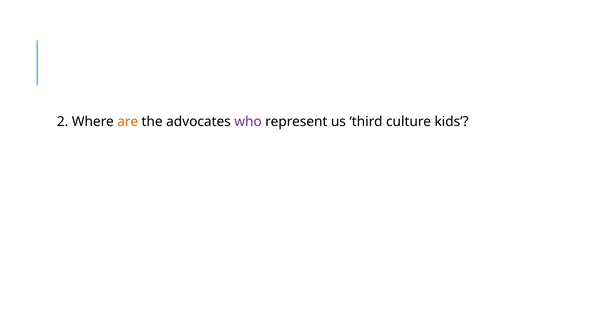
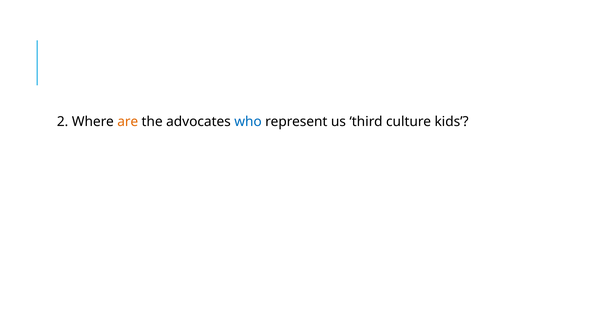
who colour: purple -> blue
